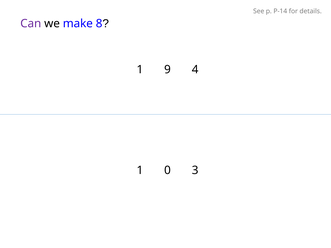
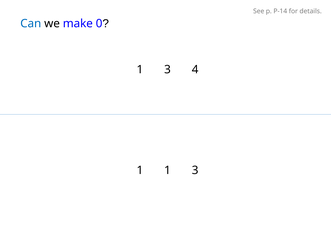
Can colour: purple -> blue
8: 8 -> 0
9 at (167, 70): 9 -> 3
1 0: 0 -> 1
